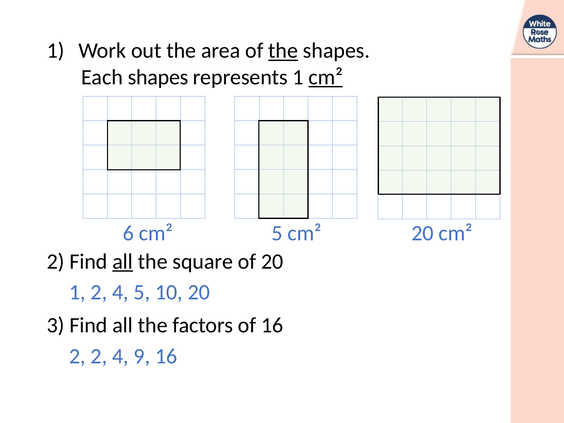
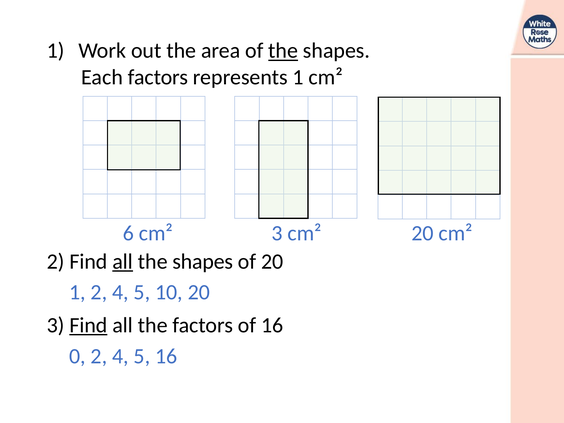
Each shapes: shapes -> factors
cm² at (326, 77) underline: present -> none
cm² 5: 5 -> 3
square at (203, 261): square -> shapes
Find at (88, 325) underline: none -> present
2 at (77, 356): 2 -> 0
9 at (142, 356): 9 -> 5
